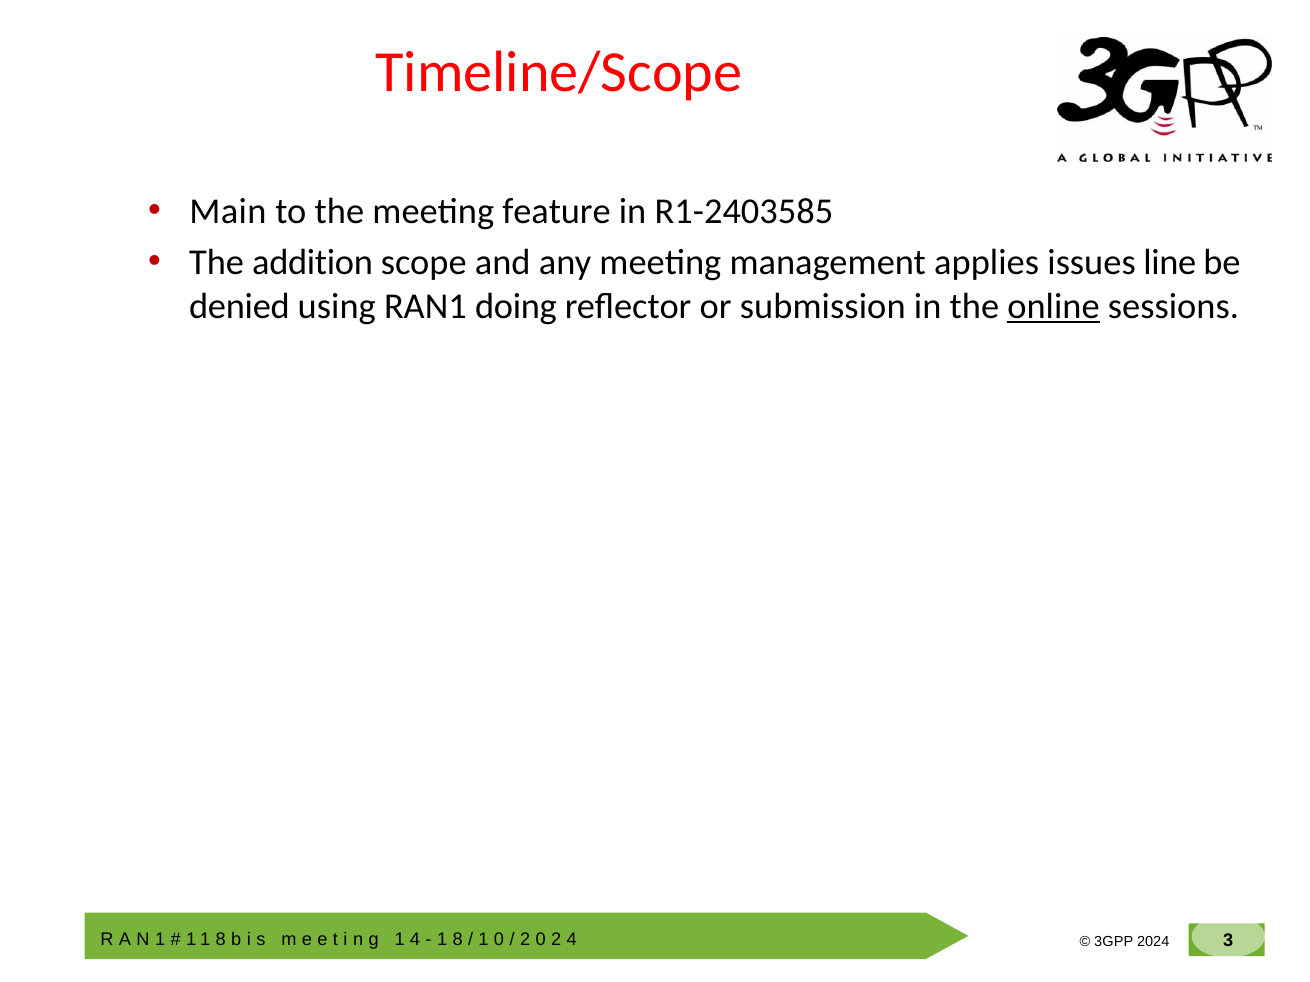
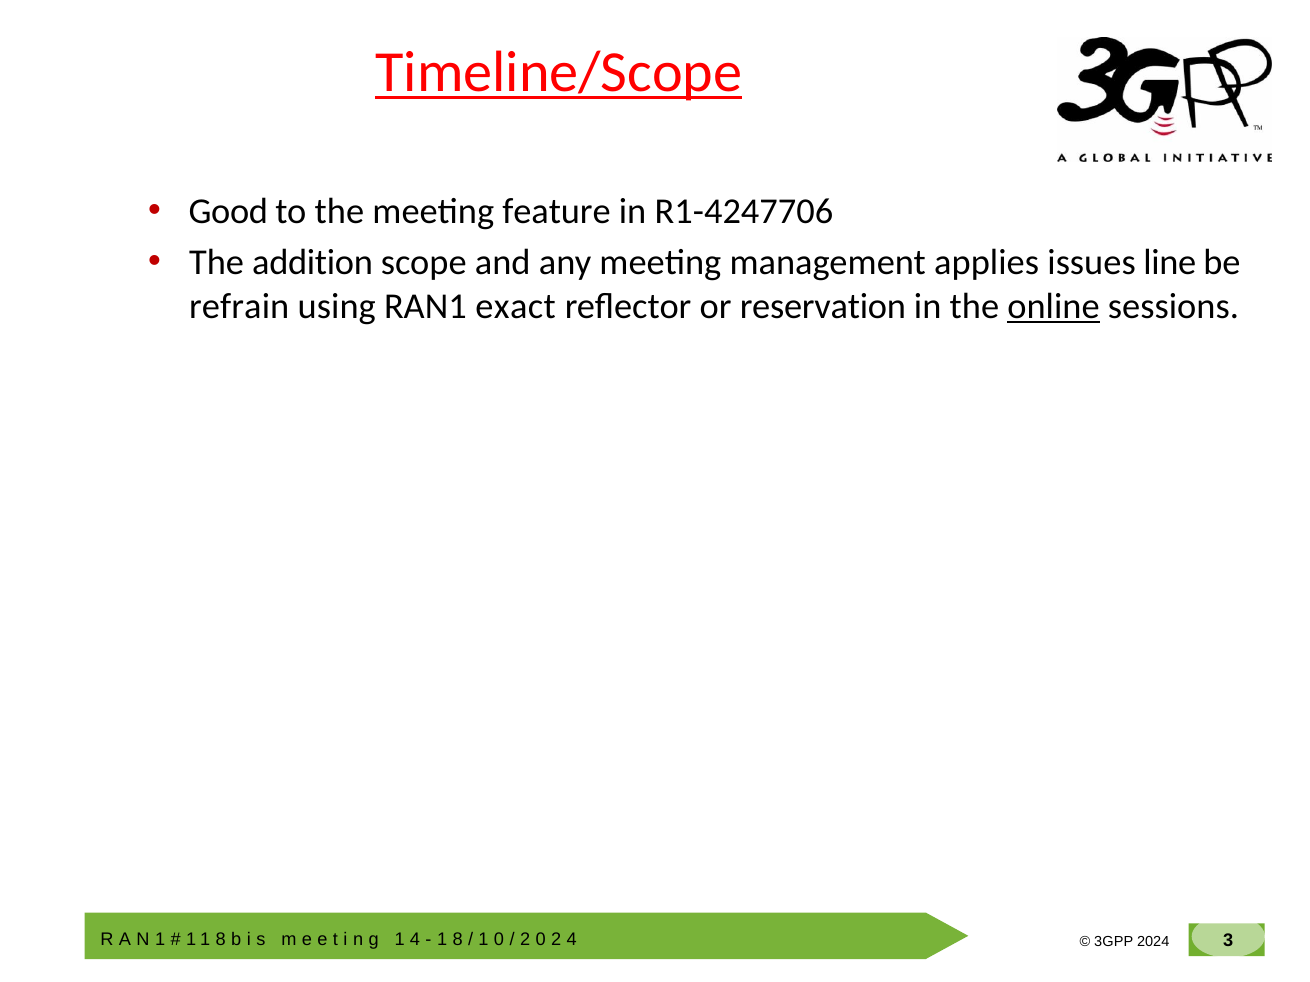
Timeline/Scope underline: none -> present
Main: Main -> Good
R1-2403585: R1-2403585 -> R1-4247706
denied: denied -> refrain
doing: doing -> exact
submission: submission -> reservation
